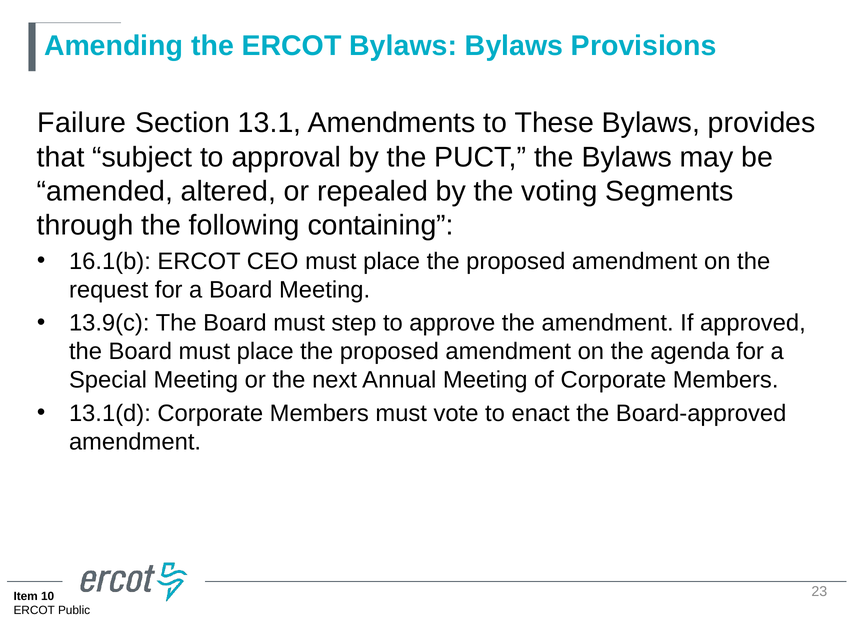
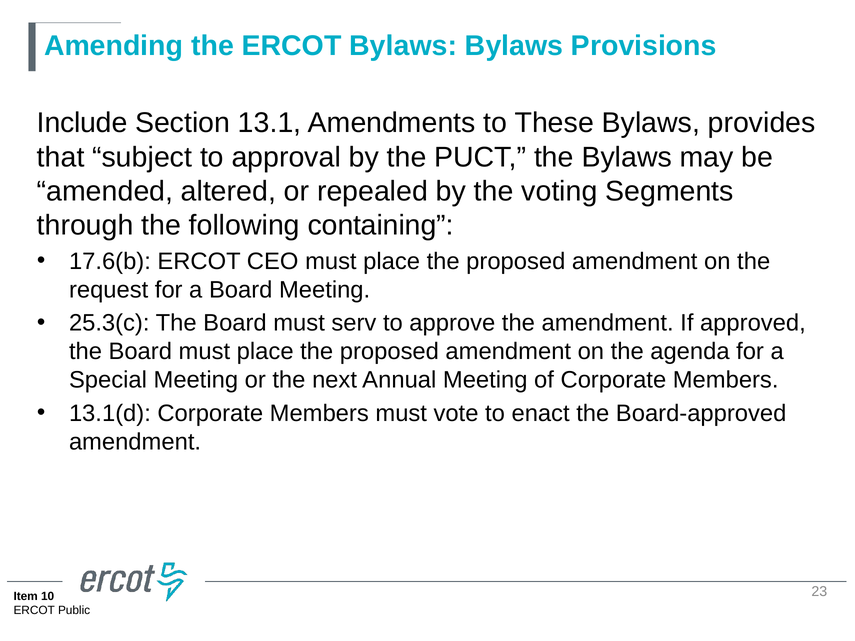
Failure: Failure -> Include
16.1(b: 16.1(b -> 17.6(b
13.9(c: 13.9(c -> 25.3(c
step: step -> serv
